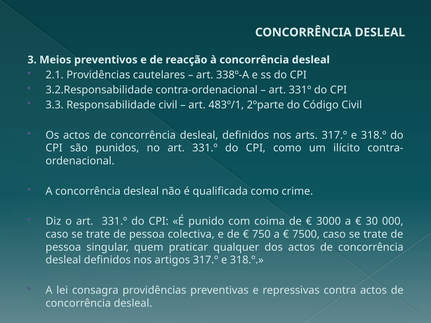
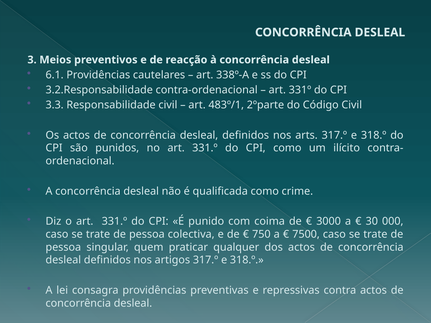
2.1: 2.1 -> 6.1
